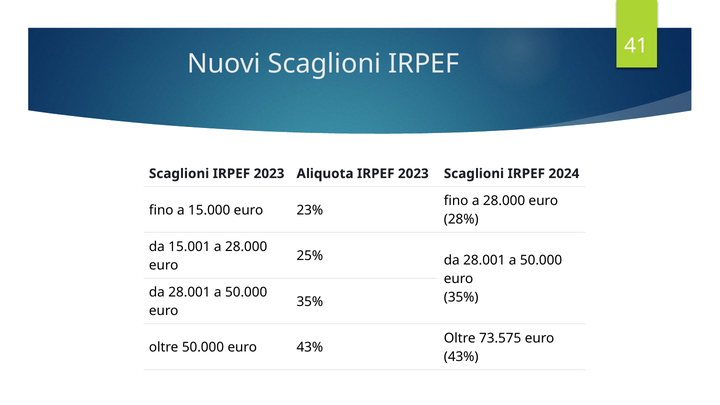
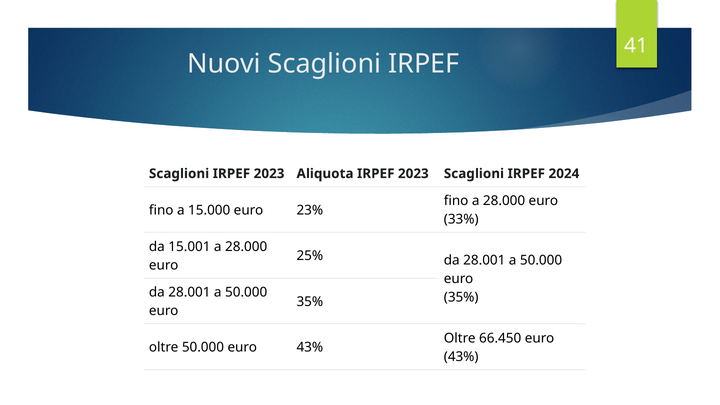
28%: 28% -> 33%
73.575: 73.575 -> 66.450
